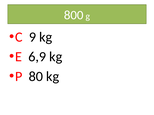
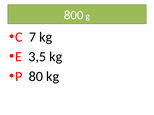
9: 9 -> 7
6,9: 6,9 -> 3,5
